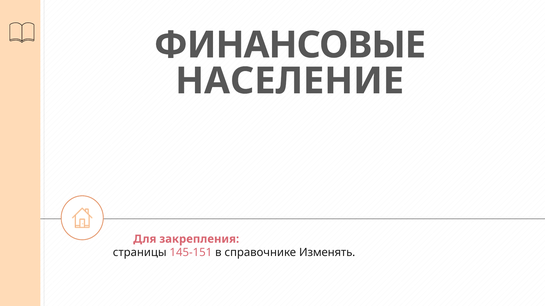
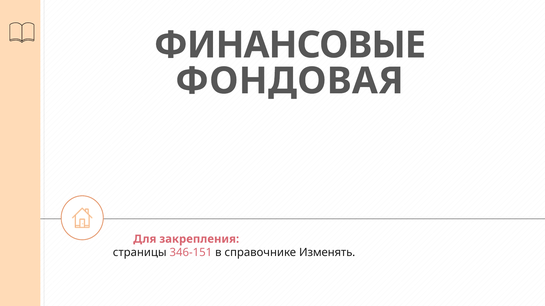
НАСЕЛЕНИЕ: НАСЕЛЕНИЕ -> ФОНДОВАЯ
145-151: 145-151 -> 346-151
